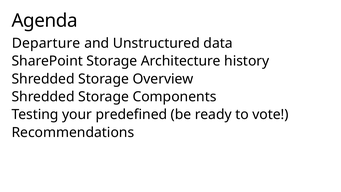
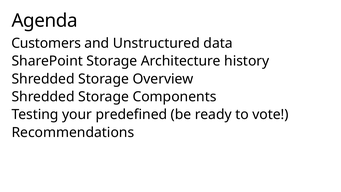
Departure: Departure -> Customers
